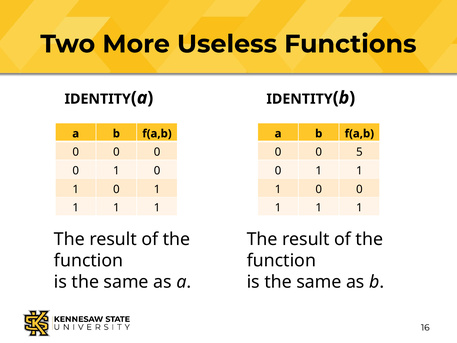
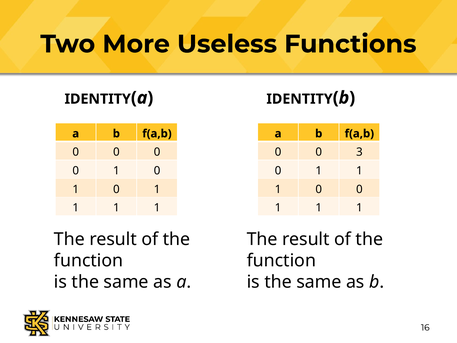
5: 5 -> 3
